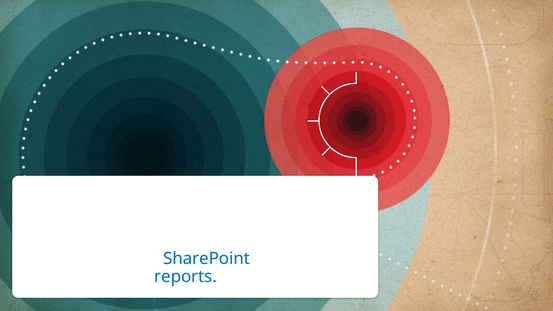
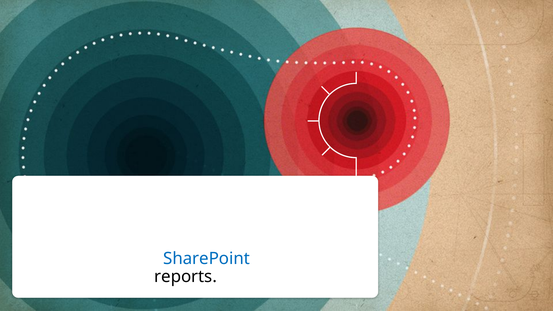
reports colour: blue -> black
